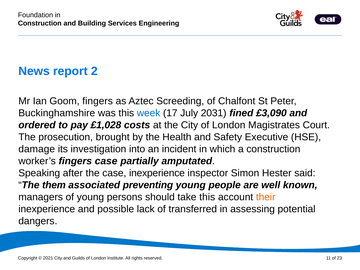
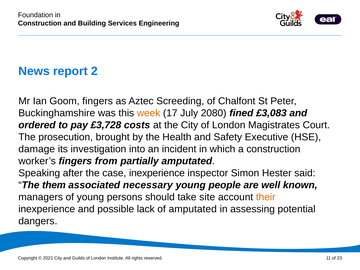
week colour: blue -> orange
2031: 2031 -> 2080
£3,090: £3,090 -> £3,083
£1,028: £1,028 -> £3,728
fingers case: case -> from
preventing: preventing -> necessary
take this: this -> site
of transferred: transferred -> amputated
